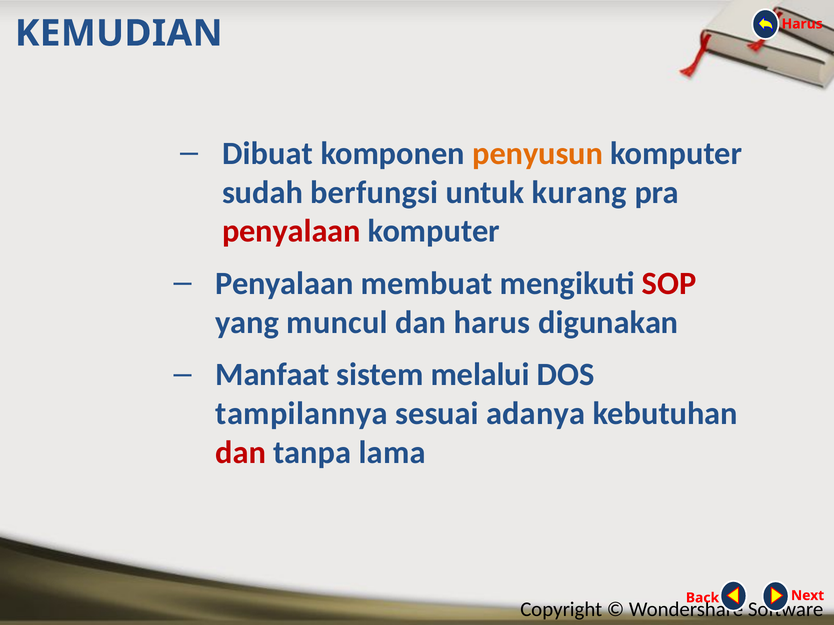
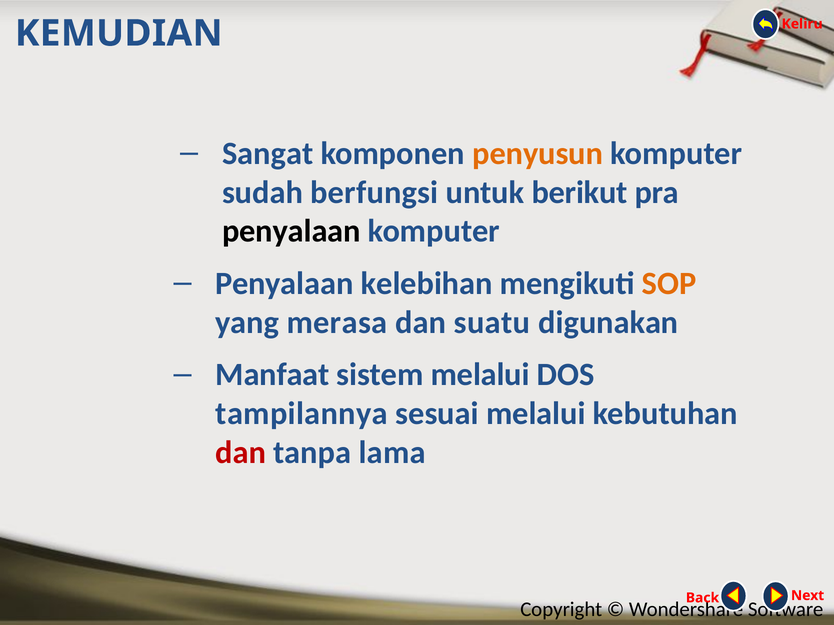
Harus at (802, 24): Harus -> Keliru
Dibuat: Dibuat -> Sangat
kurang: kurang -> berikut
penyalaan at (291, 231) colour: red -> black
membuat: membuat -> kelebihan
SOP colour: red -> orange
muncul: muncul -> merasa
dan harus: harus -> suatu
sesuai adanya: adanya -> melalui
